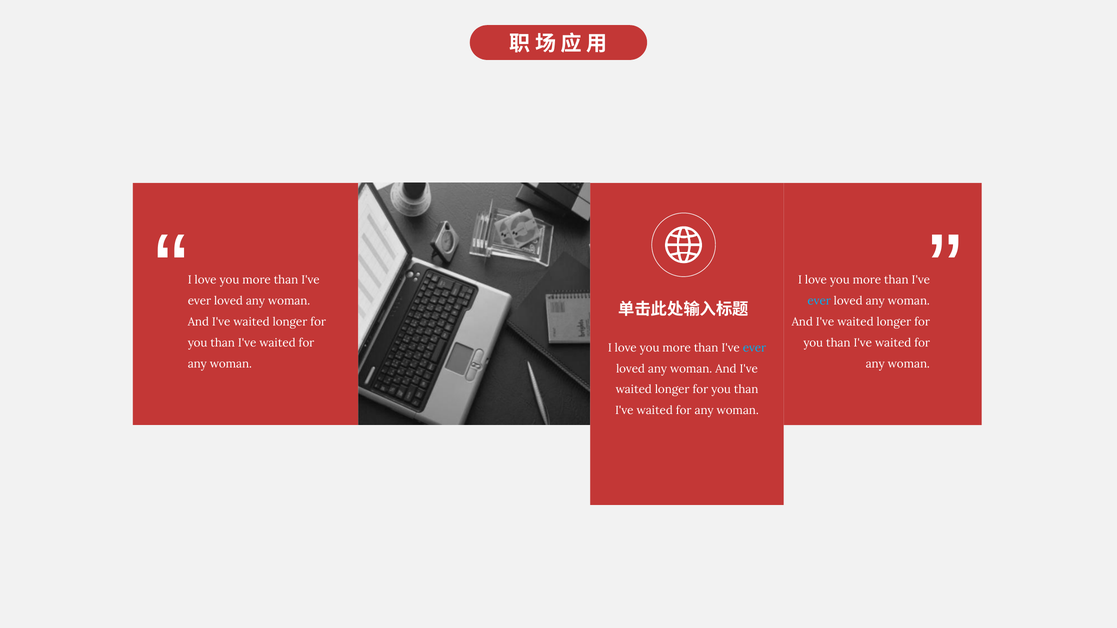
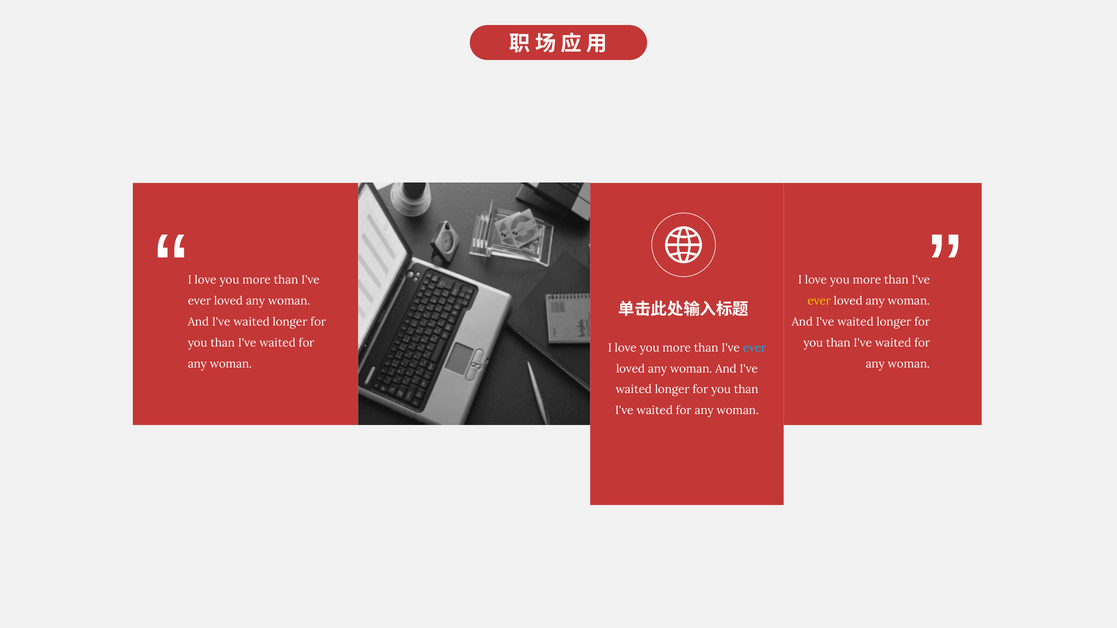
ever at (819, 301) colour: light blue -> yellow
